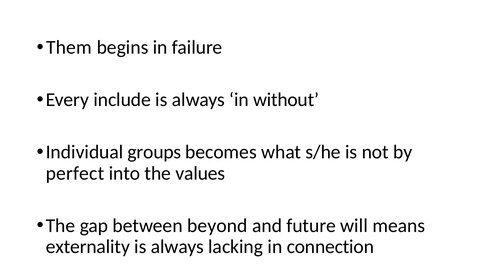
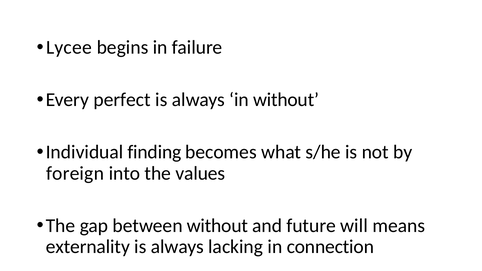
Them: Them -> Lycee
include: include -> perfect
groups: groups -> finding
perfect: perfect -> foreign
between beyond: beyond -> without
